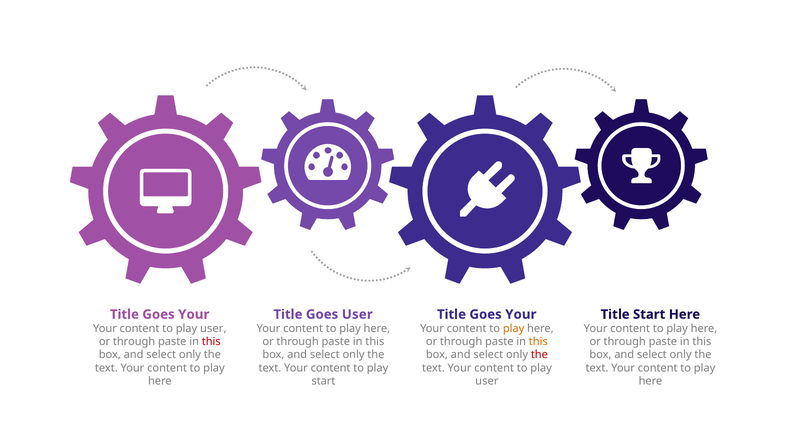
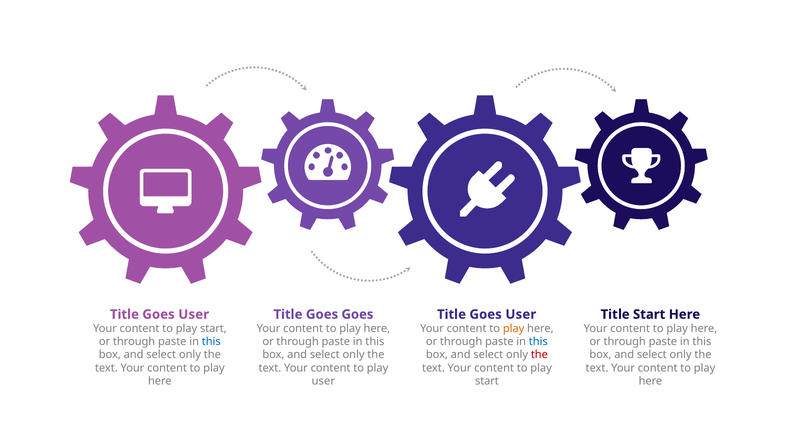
Your at (194, 315): Your -> User
Goes User: User -> Goes
Your at (521, 315): Your -> User
user at (213, 329): user -> start
this at (211, 342) colour: red -> blue
this at (538, 342) colour: orange -> blue
start at (323, 382): start -> user
user at (487, 382): user -> start
